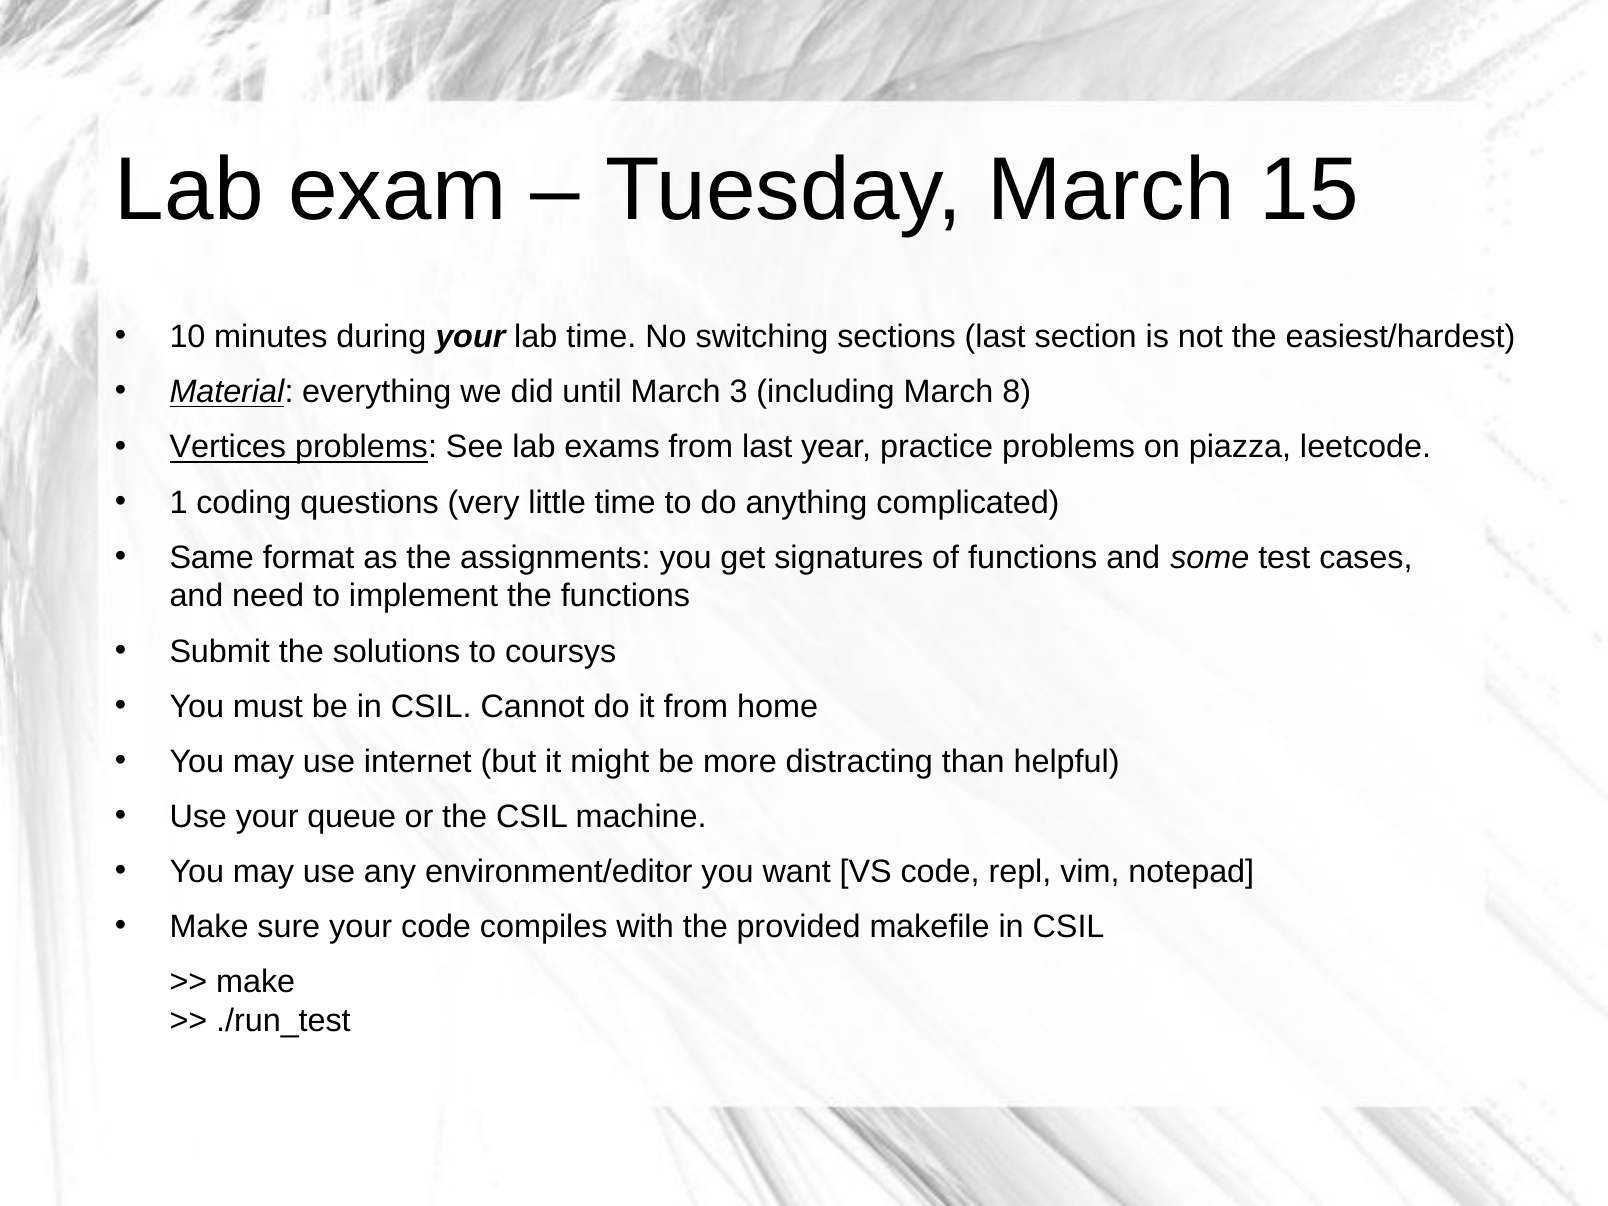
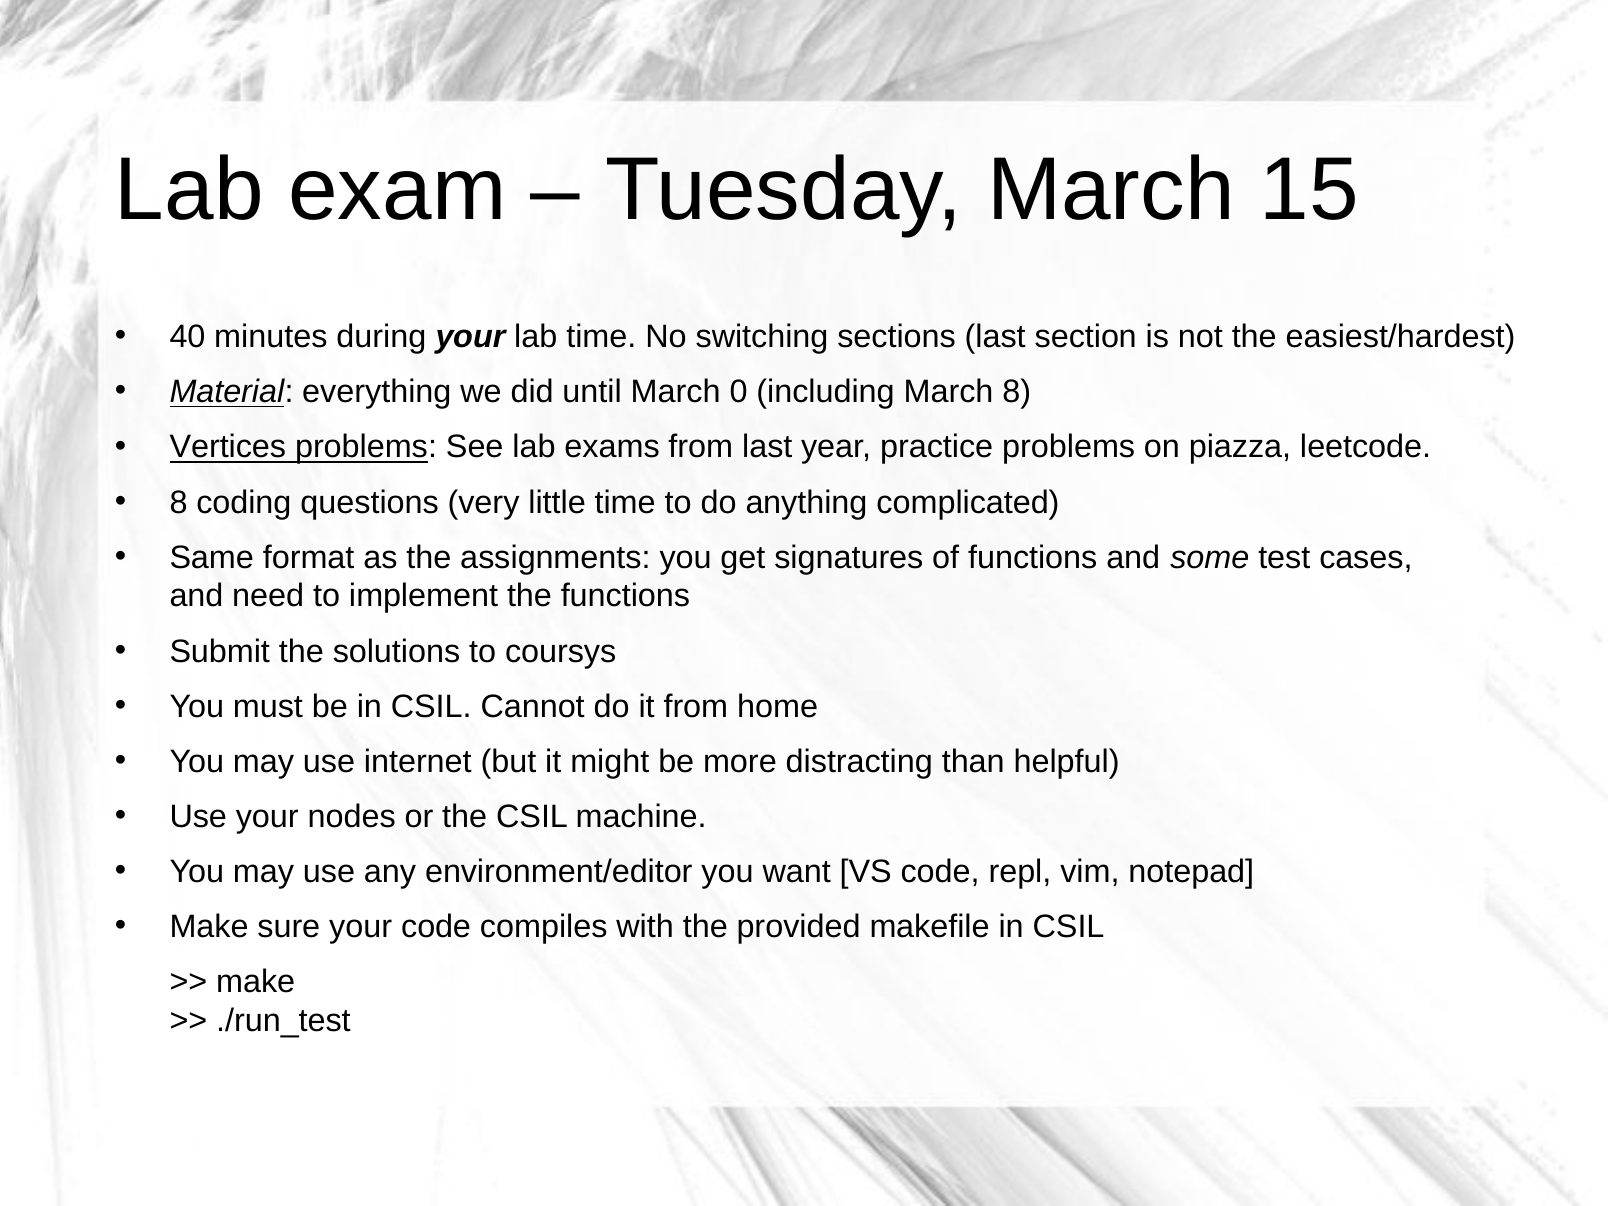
10: 10 -> 40
3: 3 -> 0
1 at (179, 502): 1 -> 8
queue: queue -> nodes
